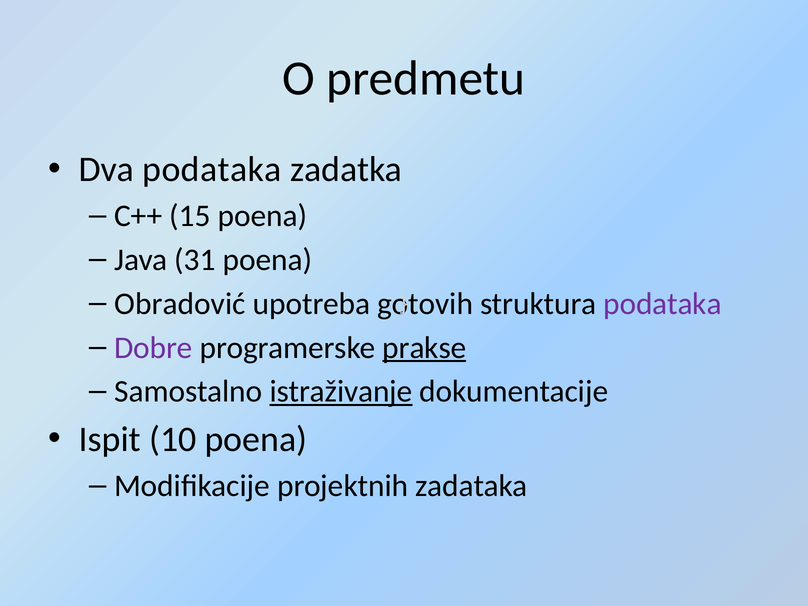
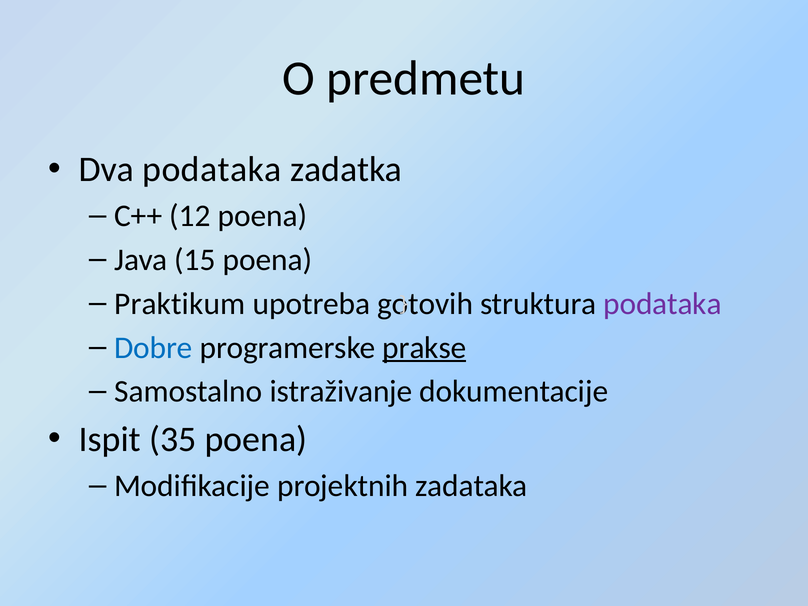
15: 15 -> 12
31: 31 -> 15
Obradović: Obradović -> Praktikum
Dobre colour: purple -> blue
istraživanje underline: present -> none
10: 10 -> 35
